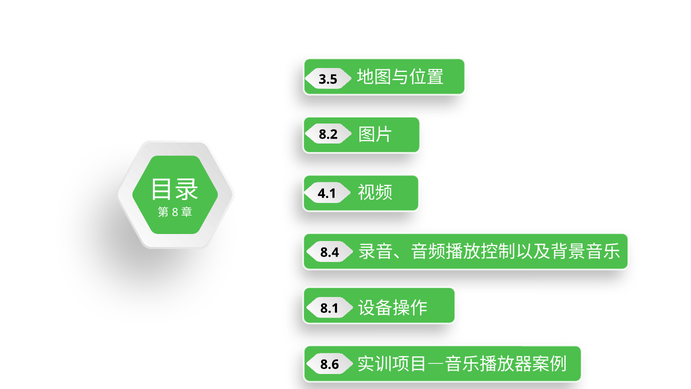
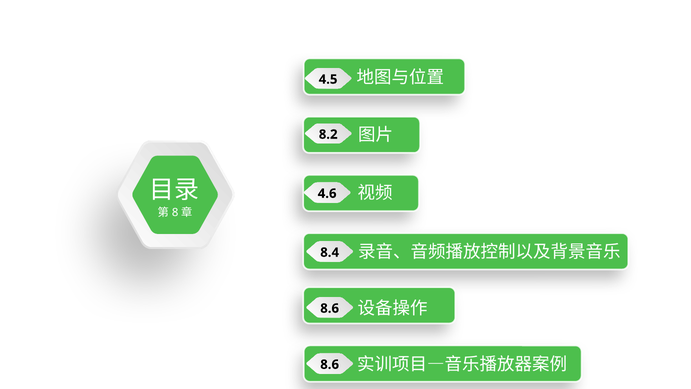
3.5: 3.5 -> 4.5
4.1: 4.1 -> 4.6
8.1 at (330, 308): 8.1 -> 8.6
